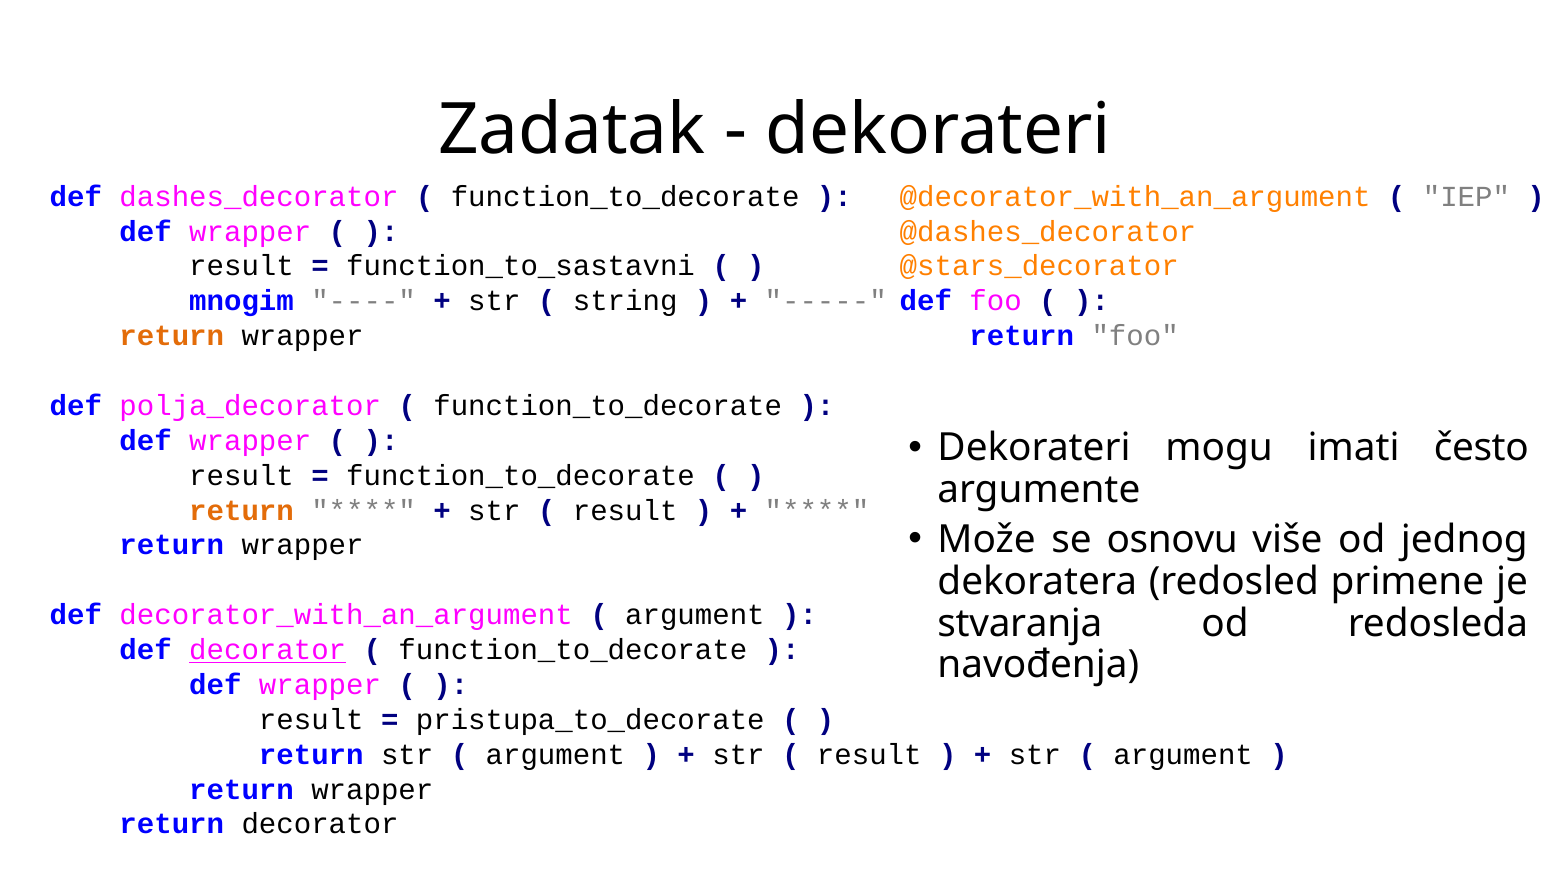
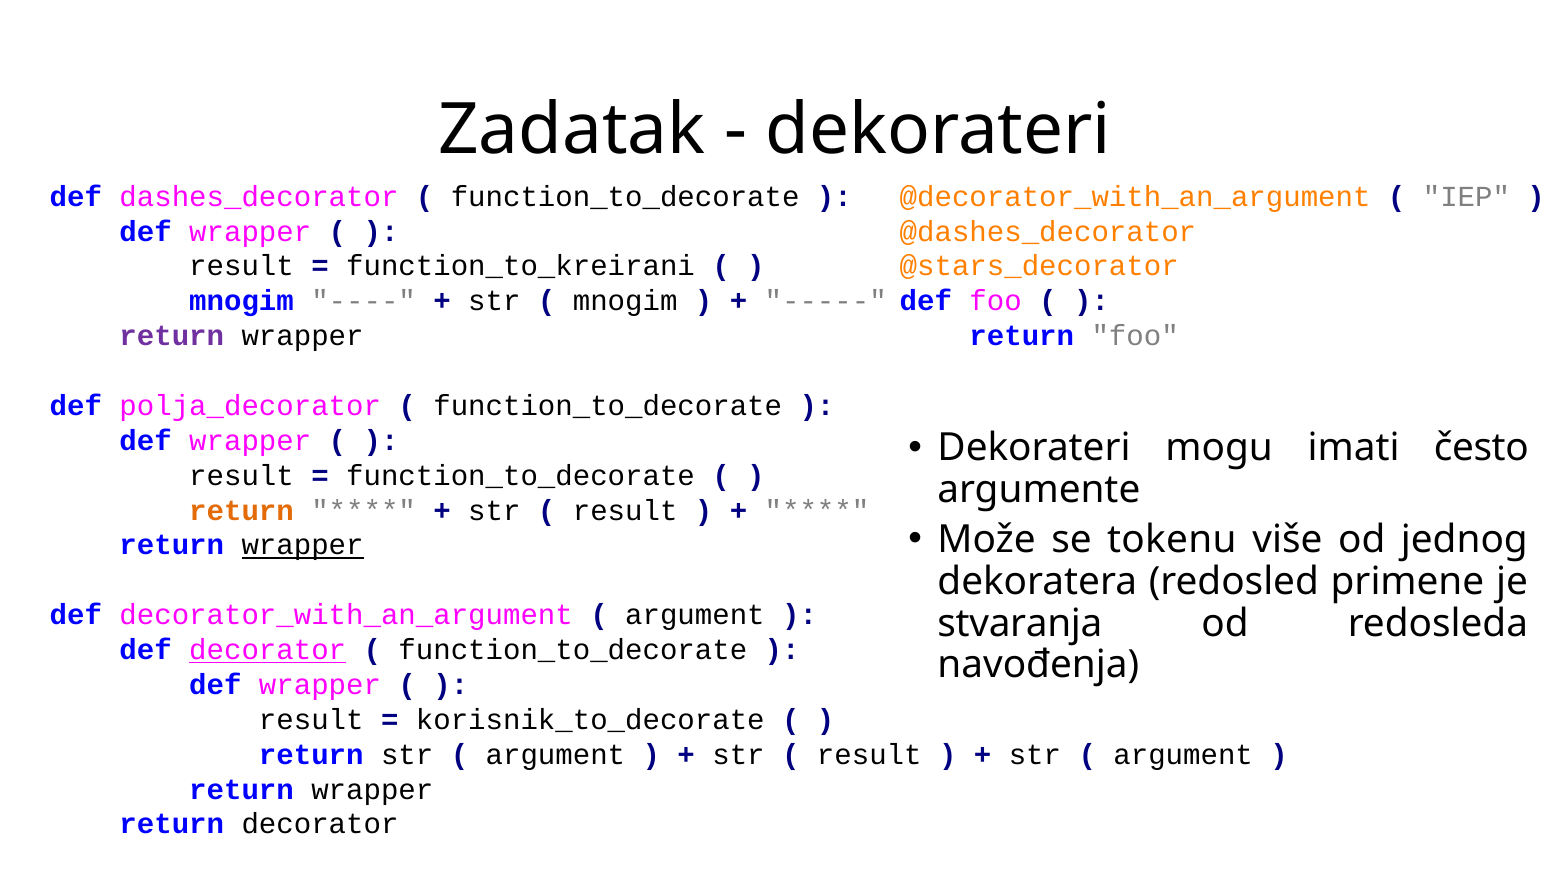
function_to_sastavni: function_to_sastavni -> function_to_kreirani
string at (625, 301): string -> mnogim
return at (172, 336) colour: orange -> purple
osnovu: osnovu -> tokenu
wrapper at (303, 545) underline: none -> present
pristupa_to_decorate: pristupa_to_decorate -> korisnik_to_decorate
